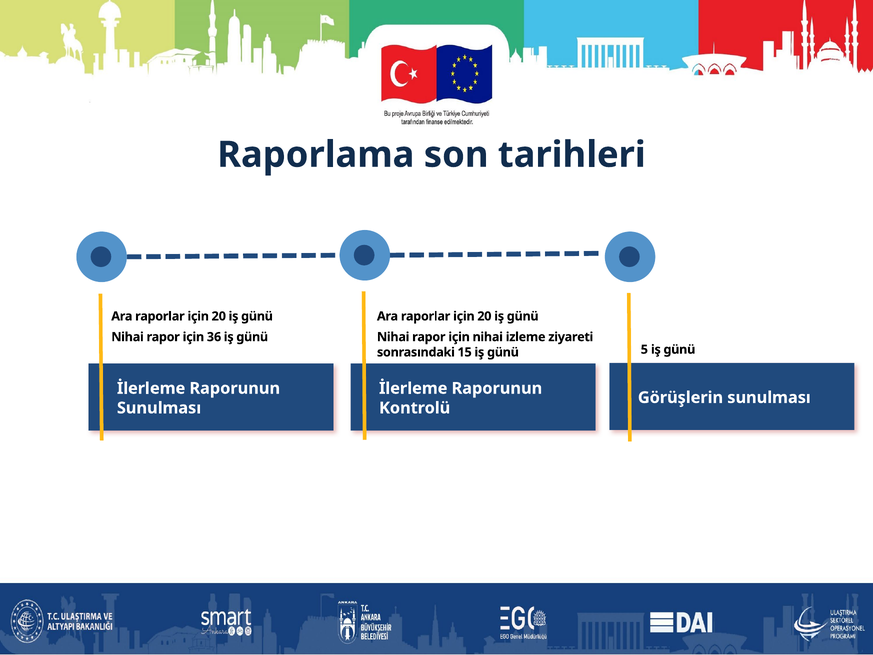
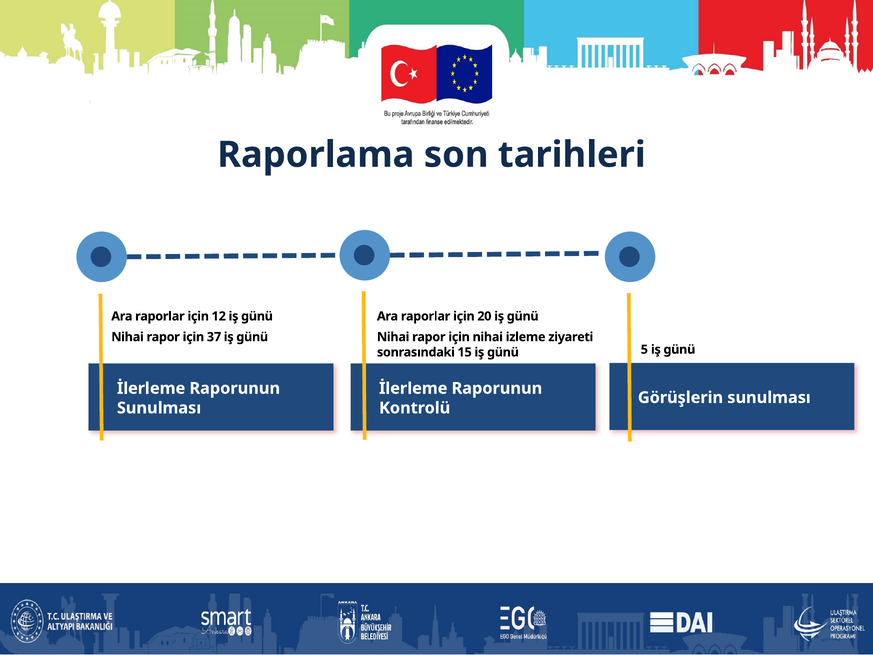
20 at (219, 316): 20 -> 12
36: 36 -> 37
